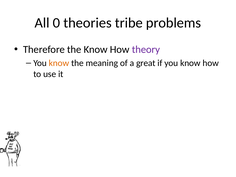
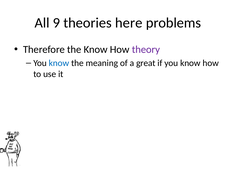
0: 0 -> 9
tribe: tribe -> here
know at (59, 63) colour: orange -> blue
